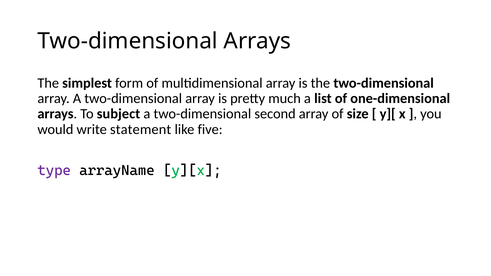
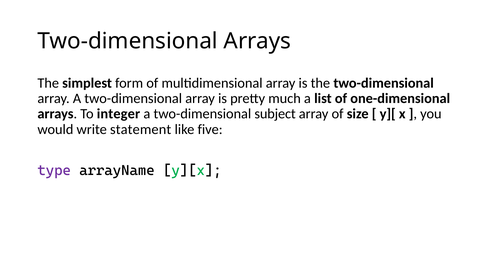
subject: subject -> integer
second: second -> subject
